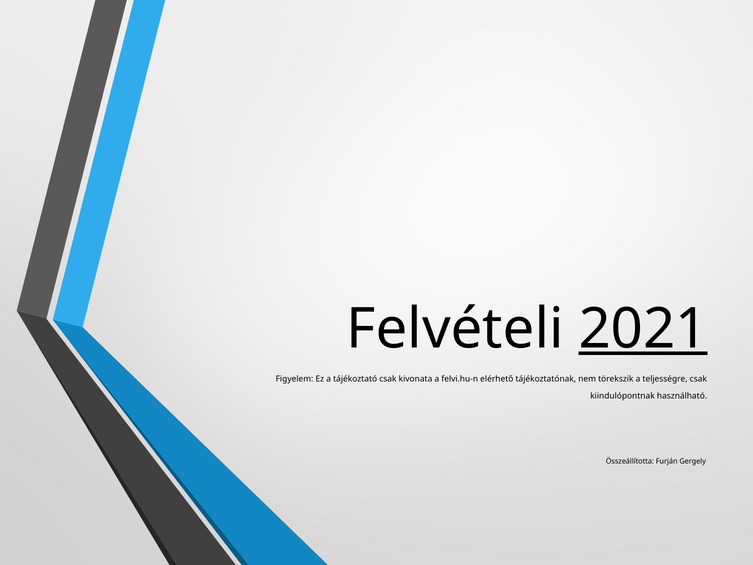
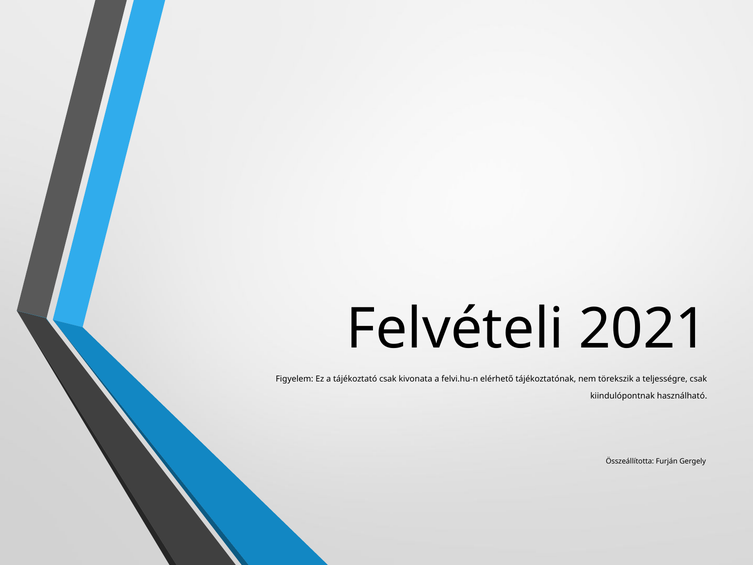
2021 underline: present -> none
